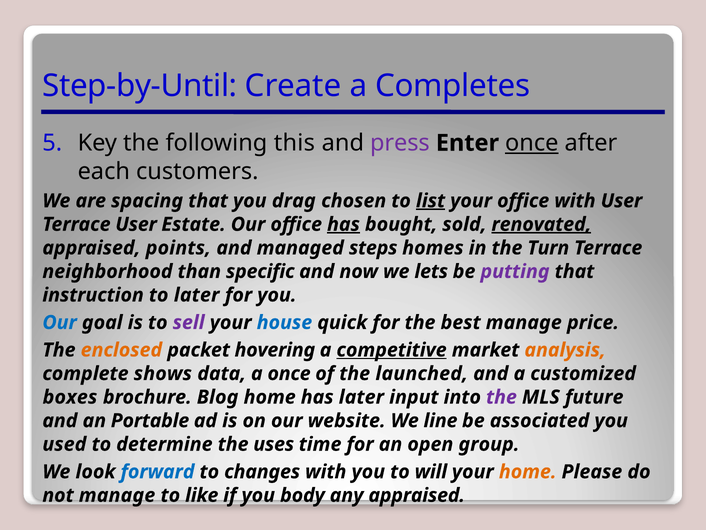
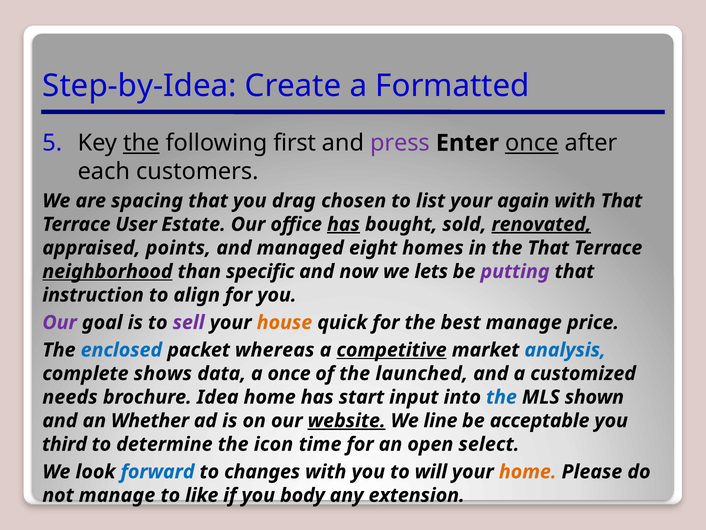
Step-by-Until: Step-by-Until -> Step-by-Idea
Completes: Completes -> Formatted
the at (141, 143) underline: none -> present
this: this -> first
list underline: present -> none
your office: office -> again
with User: User -> That
steps: steps -> eight
the Turn: Turn -> That
neighborhood underline: none -> present
to later: later -> align
Our at (60, 322) colour: blue -> purple
house colour: blue -> orange
enclosed colour: orange -> blue
hovering: hovering -> whereas
analysis colour: orange -> blue
boxes: boxes -> needs
Blog: Blog -> Idea
has later: later -> start
the at (501, 397) colour: purple -> blue
future: future -> shown
Portable: Portable -> Whether
website underline: none -> present
associated: associated -> acceptable
used: used -> third
uses: uses -> icon
group: group -> select
any appraised: appraised -> extension
